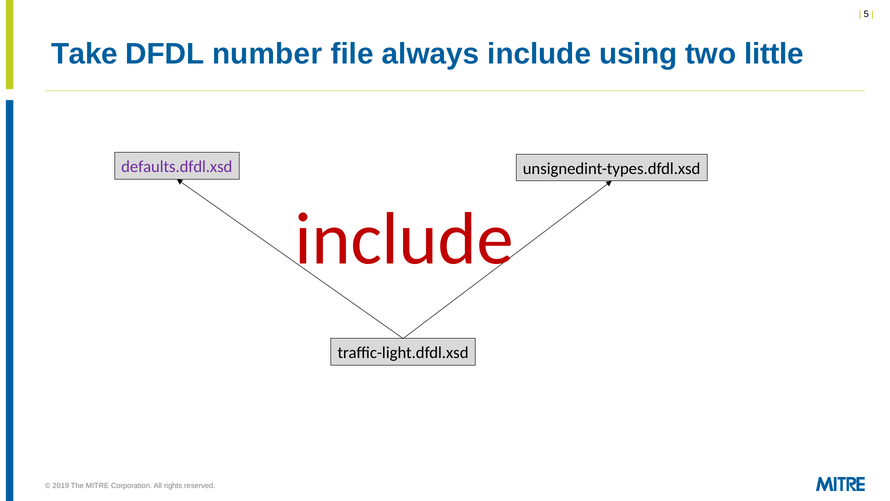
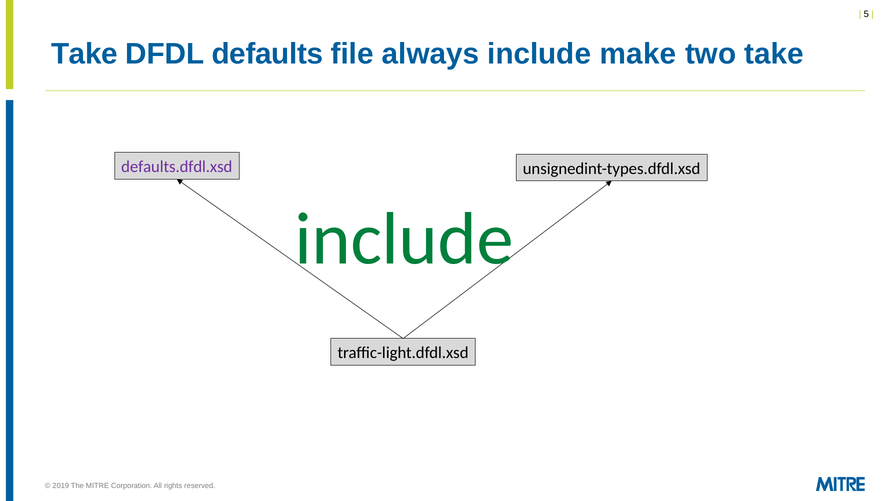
number: number -> defaults
using: using -> make
two little: little -> take
include at (404, 239) colour: red -> green
